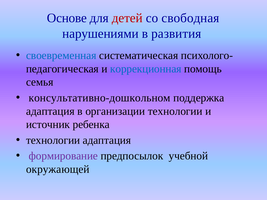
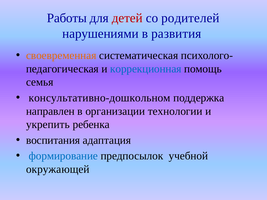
Основе: Основе -> Работы
свободная: свободная -> родителей
своевременная colour: blue -> orange
адаптация at (50, 111): адаптация -> направлен
источник: источник -> укрепить
технологии at (53, 140): технологии -> воспитания
формирование colour: purple -> blue
